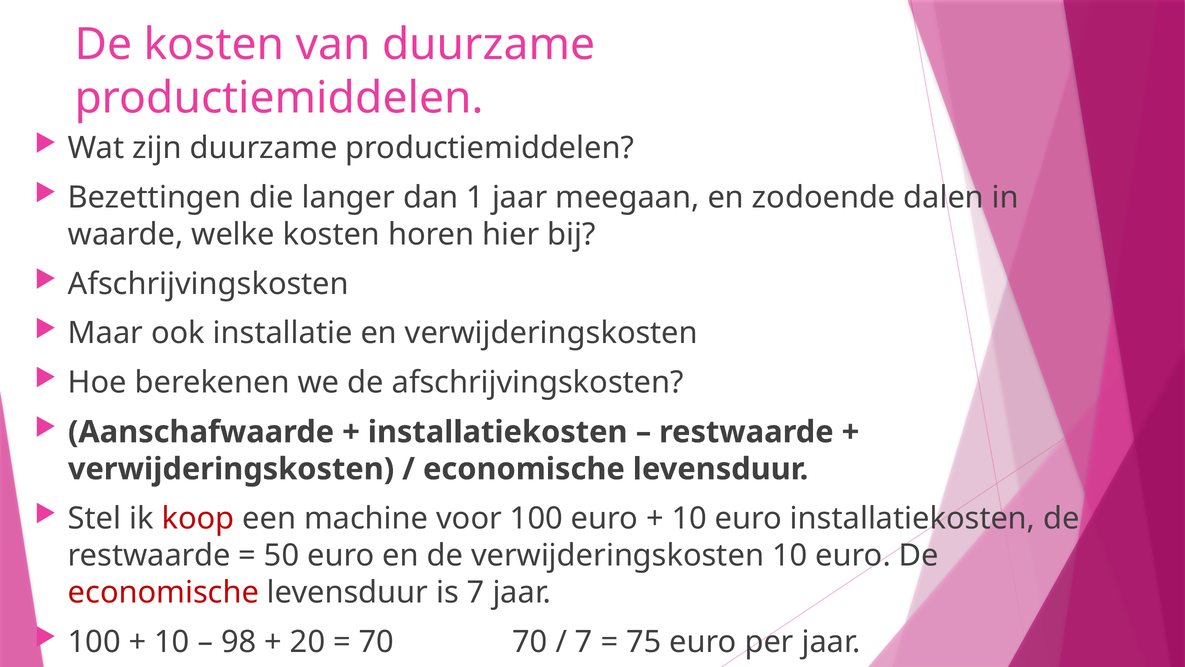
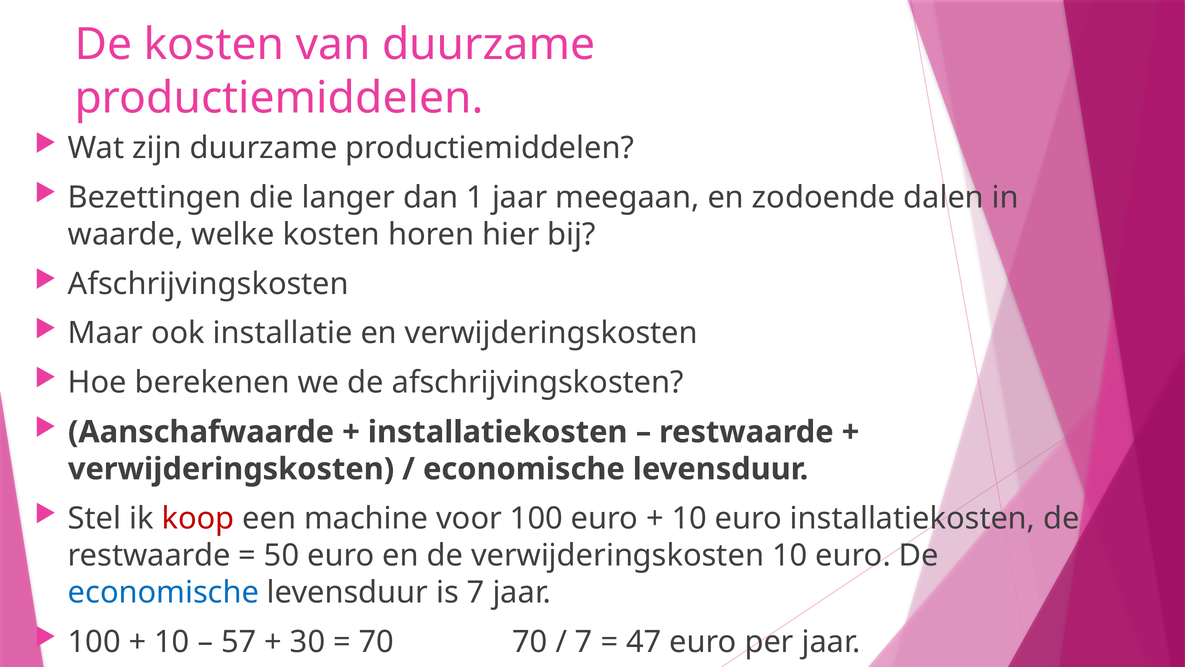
economische at (163, 592) colour: red -> blue
98: 98 -> 57
20: 20 -> 30
75: 75 -> 47
